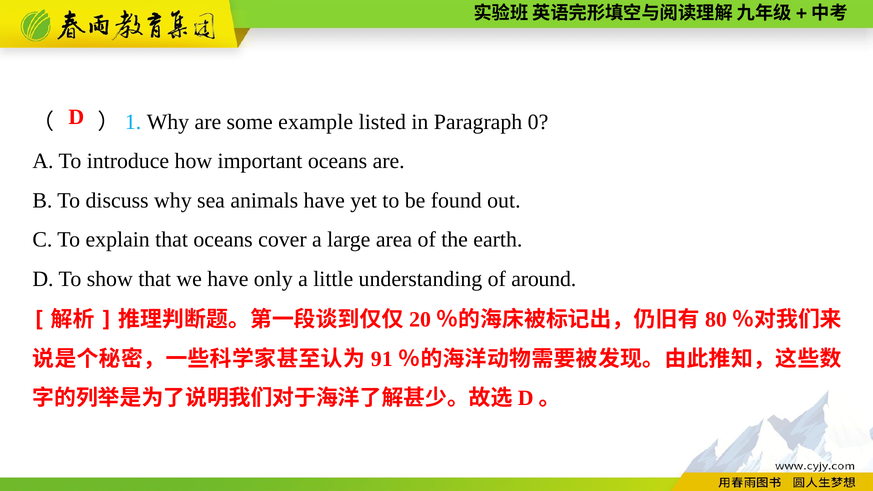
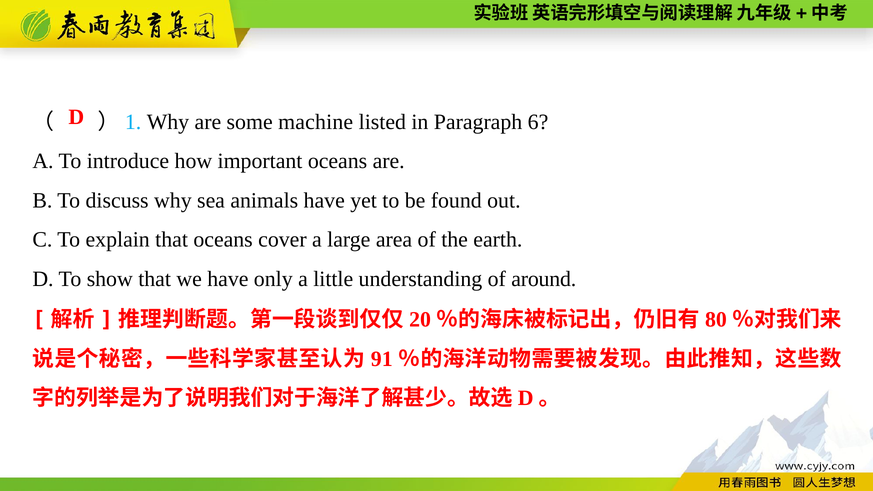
example: example -> machine
0: 0 -> 6
